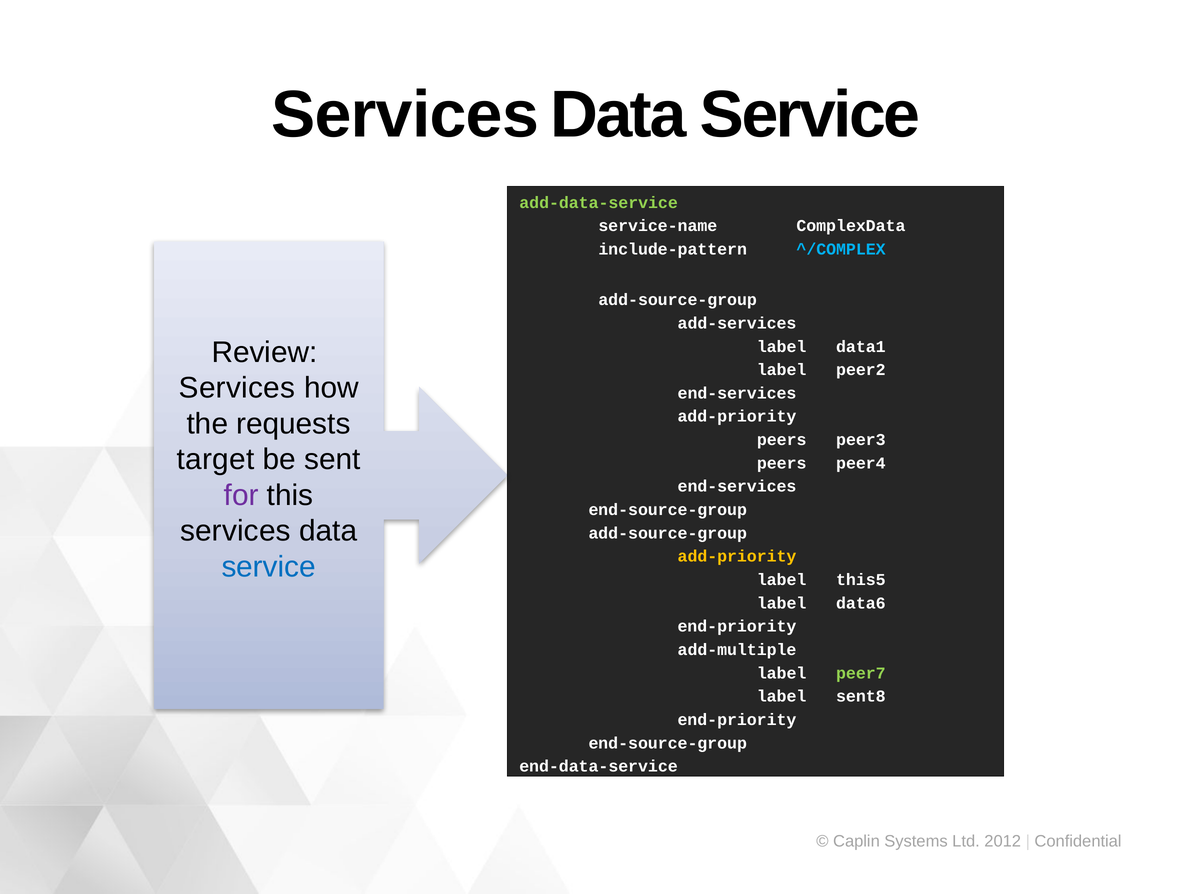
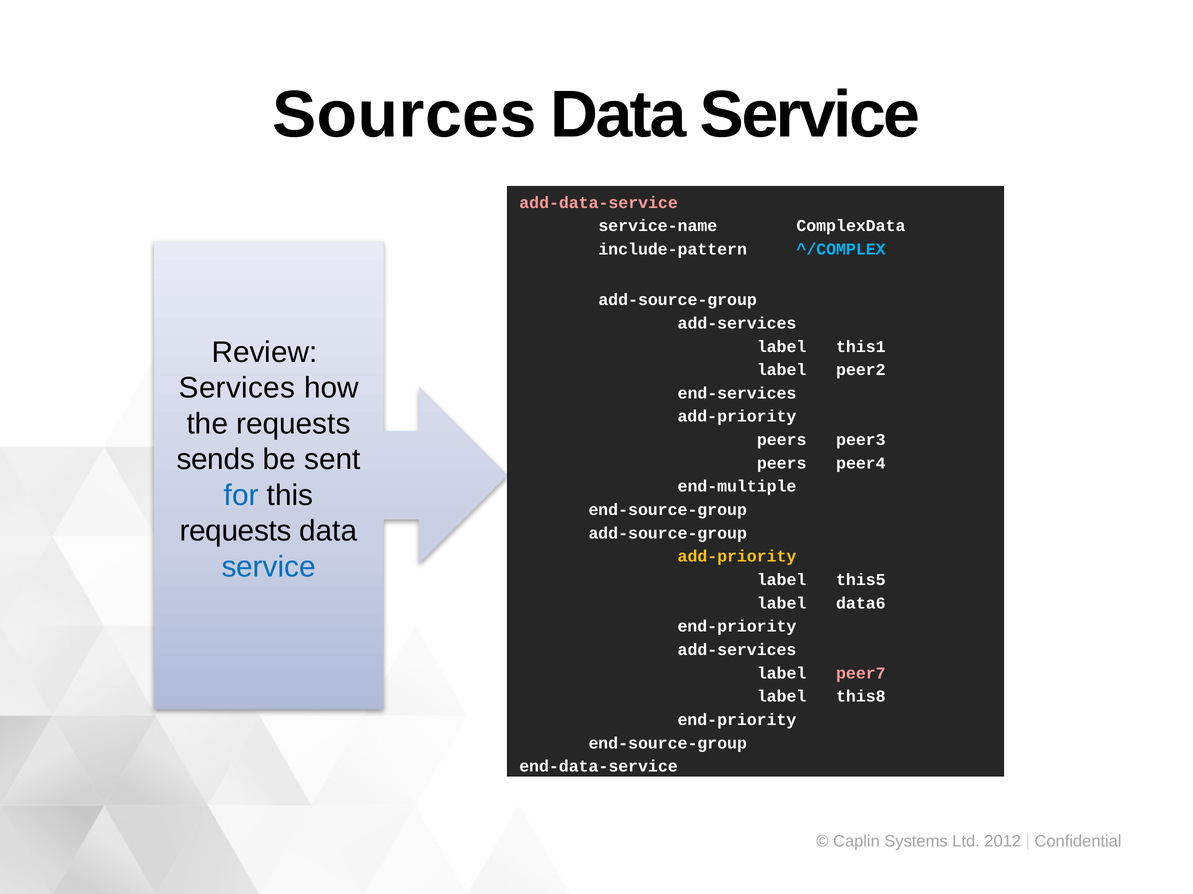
Services at (405, 115): Services -> Sources
add-data-service colour: light green -> pink
data1: data1 -> this1
target: target -> sends
end-services at (737, 487): end-services -> end-multiple
for colour: purple -> blue
services at (235, 531): services -> requests
add-multiple at (737, 650): add-multiple -> add-services
peer7 colour: light green -> pink
sent8: sent8 -> this8
